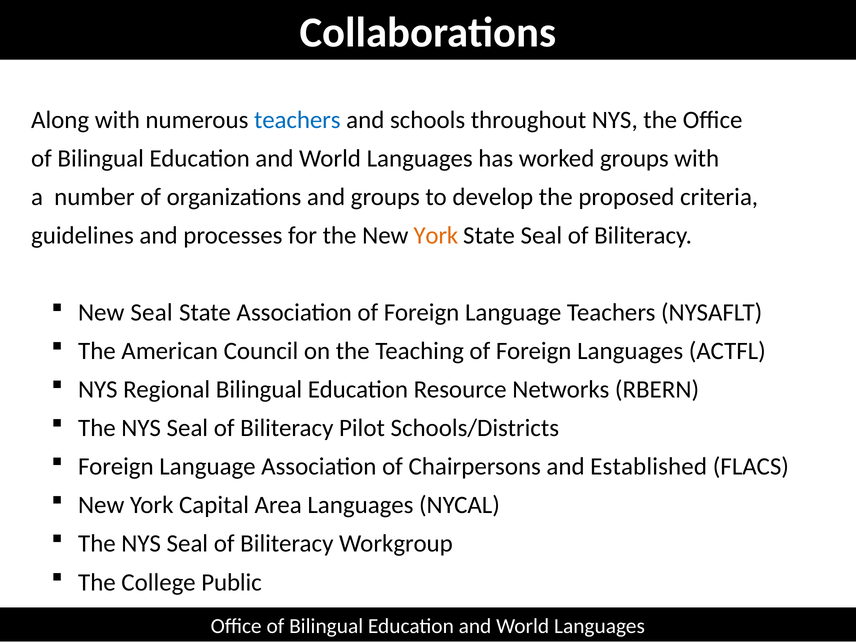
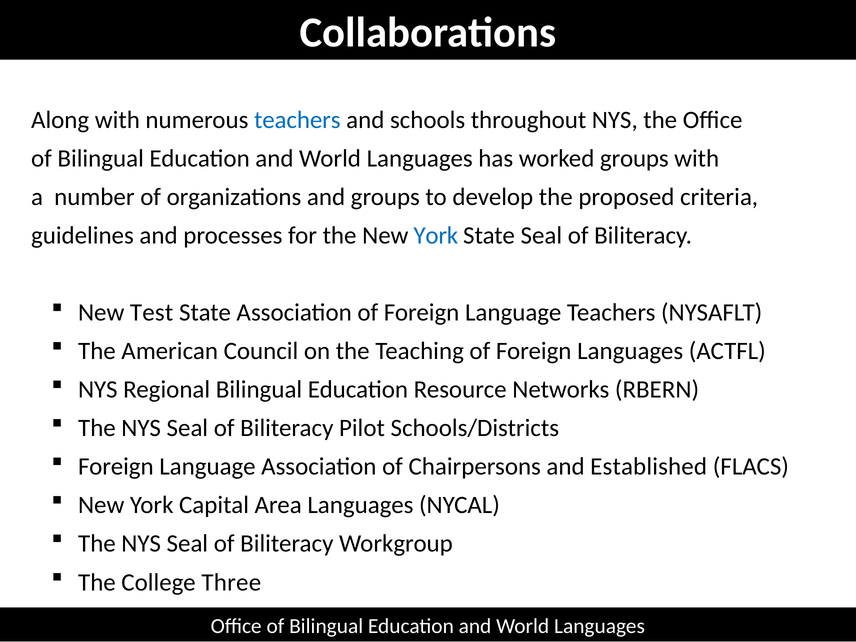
York at (436, 236) colour: orange -> blue
New Seal: Seal -> Test
Public: Public -> Three
